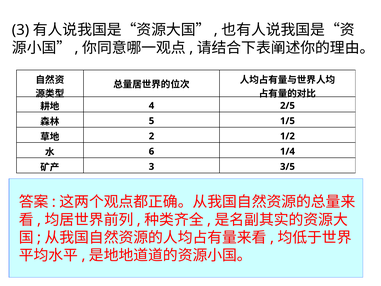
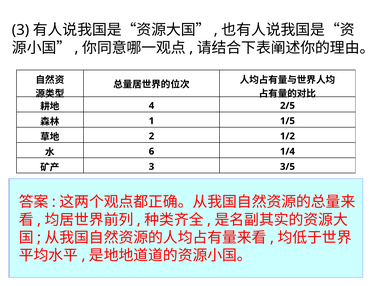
5: 5 -> 1
